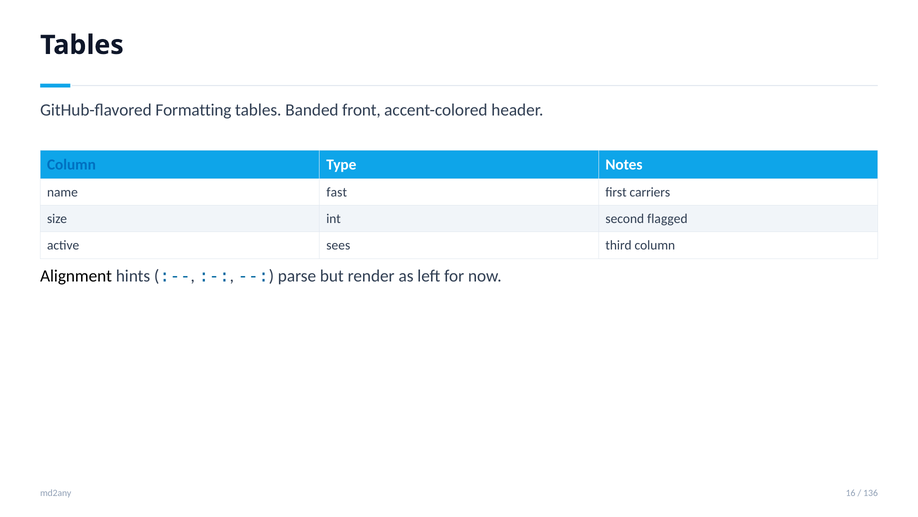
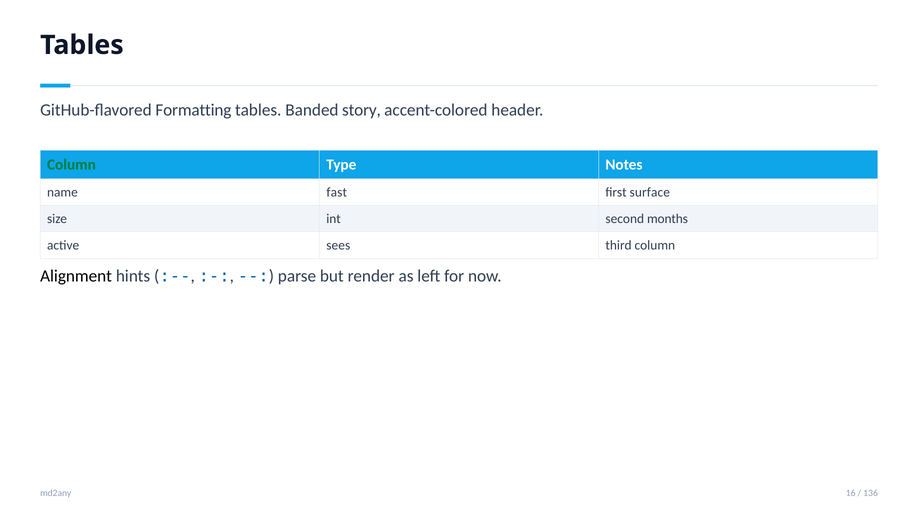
front: front -> story
Column at (71, 164) colour: blue -> green
carriers: carriers -> surface
flagged: flagged -> months
